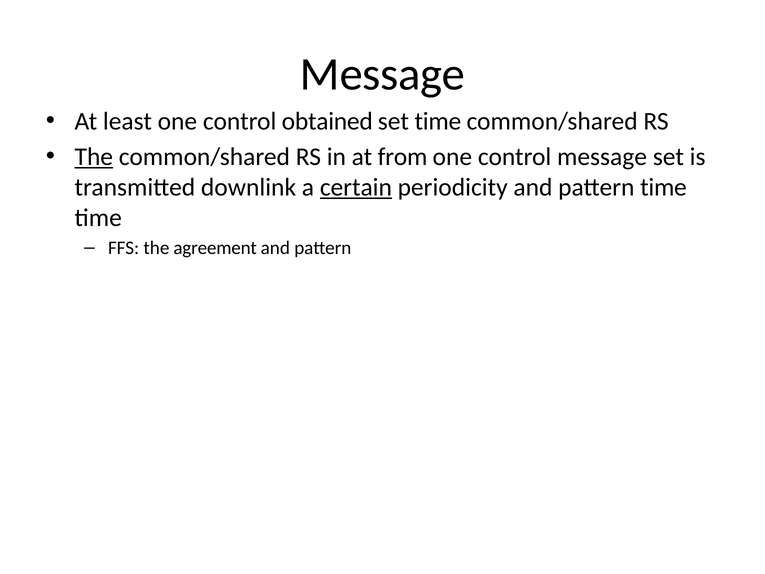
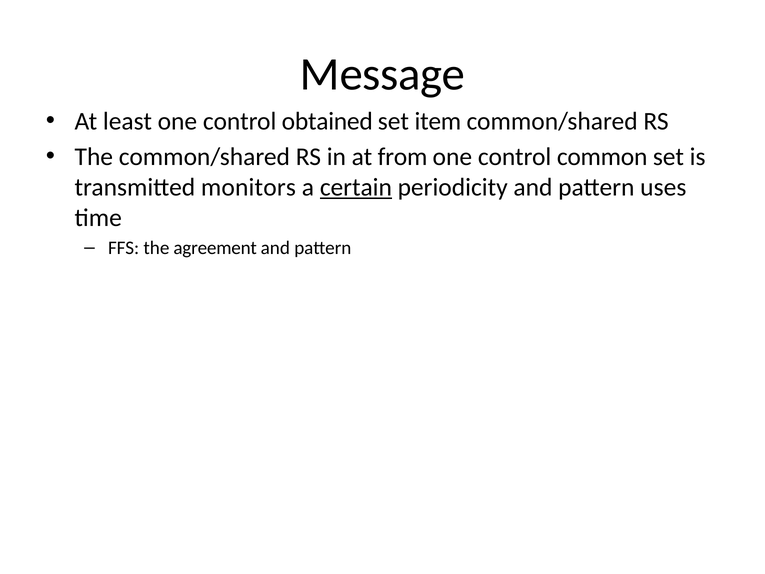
set time: time -> item
The at (94, 157) underline: present -> none
control message: message -> common
downlink: downlink -> monitors
pattern time: time -> uses
